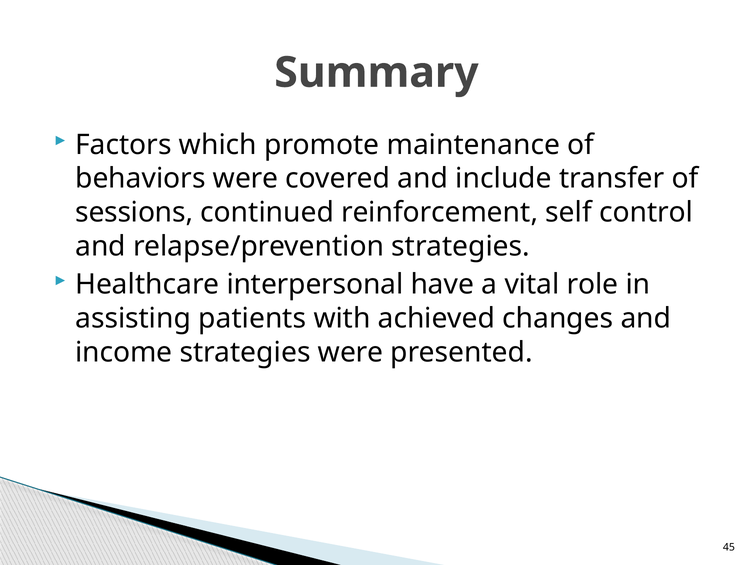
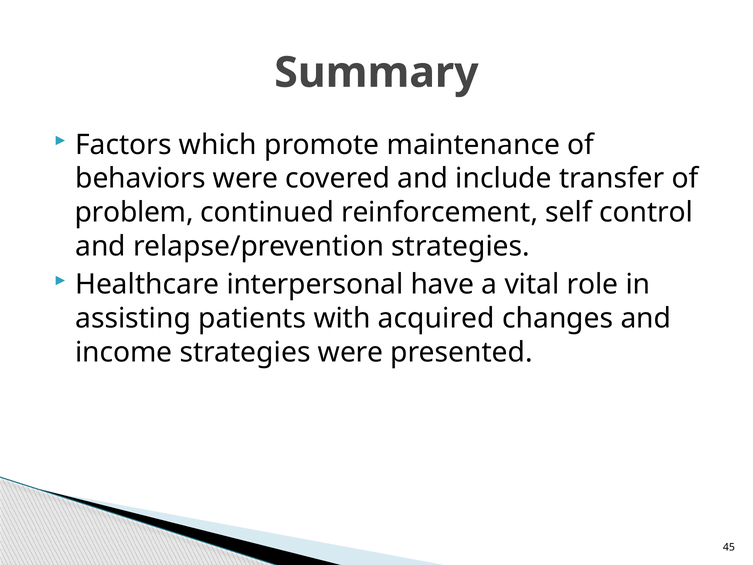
sessions: sessions -> problem
achieved: achieved -> acquired
